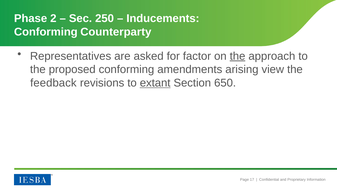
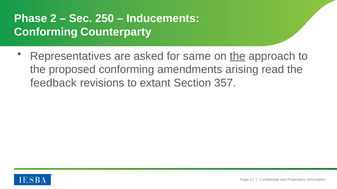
factor: factor -> same
view: view -> read
extant underline: present -> none
650: 650 -> 357
